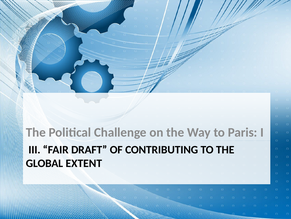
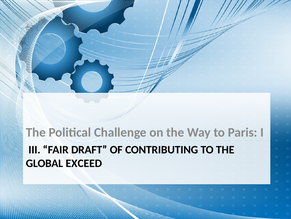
EXTENT: EXTENT -> EXCEED
